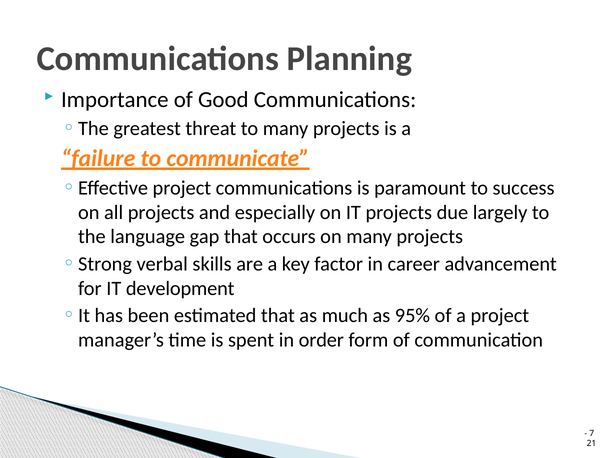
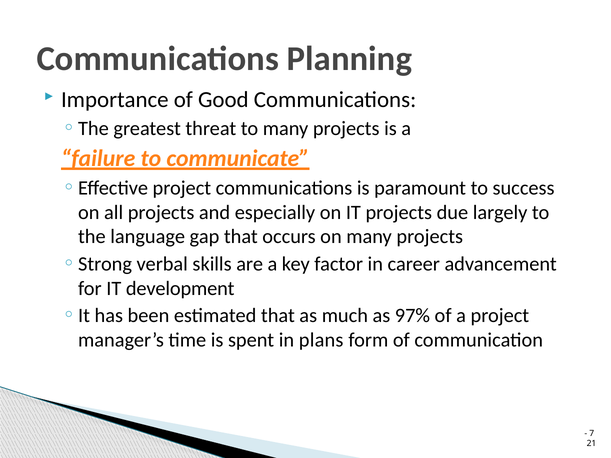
95%: 95% -> 97%
order: order -> plans
